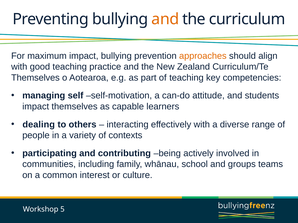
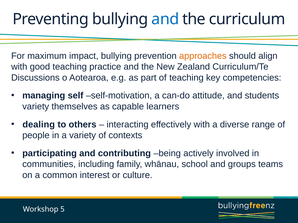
and at (165, 19) colour: orange -> blue
Themselves at (35, 78): Themselves -> Discussions
impact at (36, 107): impact -> variety
